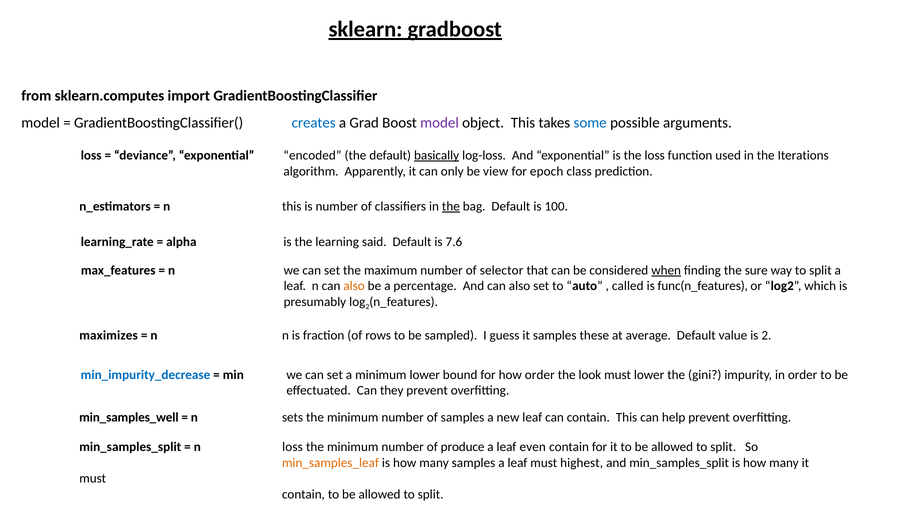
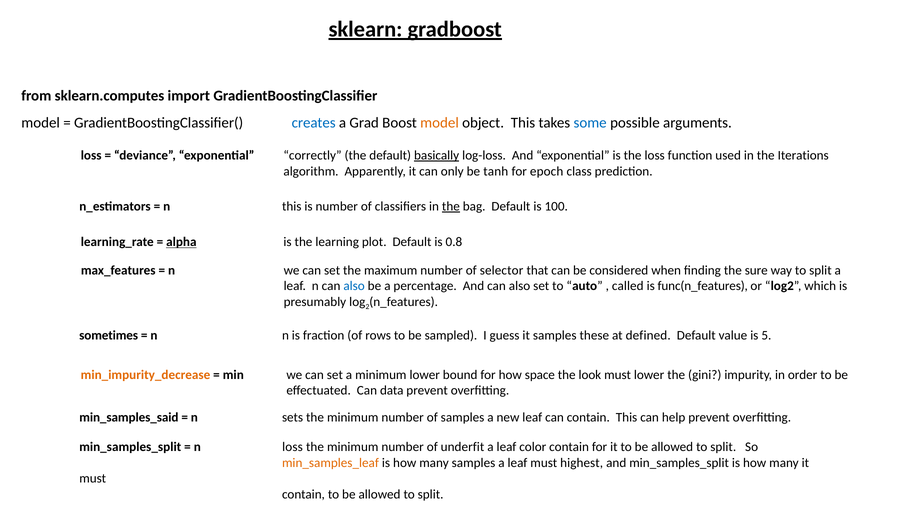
model at (440, 123) colour: purple -> orange
encoded: encoded -> correctly
view: view -> tanh
alpha underline: none -> present
said: said -> plot
7.6: 7.6 -> 0.8
when underline: present -> none
also at (354, 286) colour: orange -> blue
maximizes: maximizes -> sometimes
average: average -> defined
is 2: 2 -> 5
min_impurity_decrease colour: blue -> orange
how order: order -> space
they: they -> data
min_samples_well: min_samples_well -> min_samples_said
produce: produce -> underfit
even: even -> color
